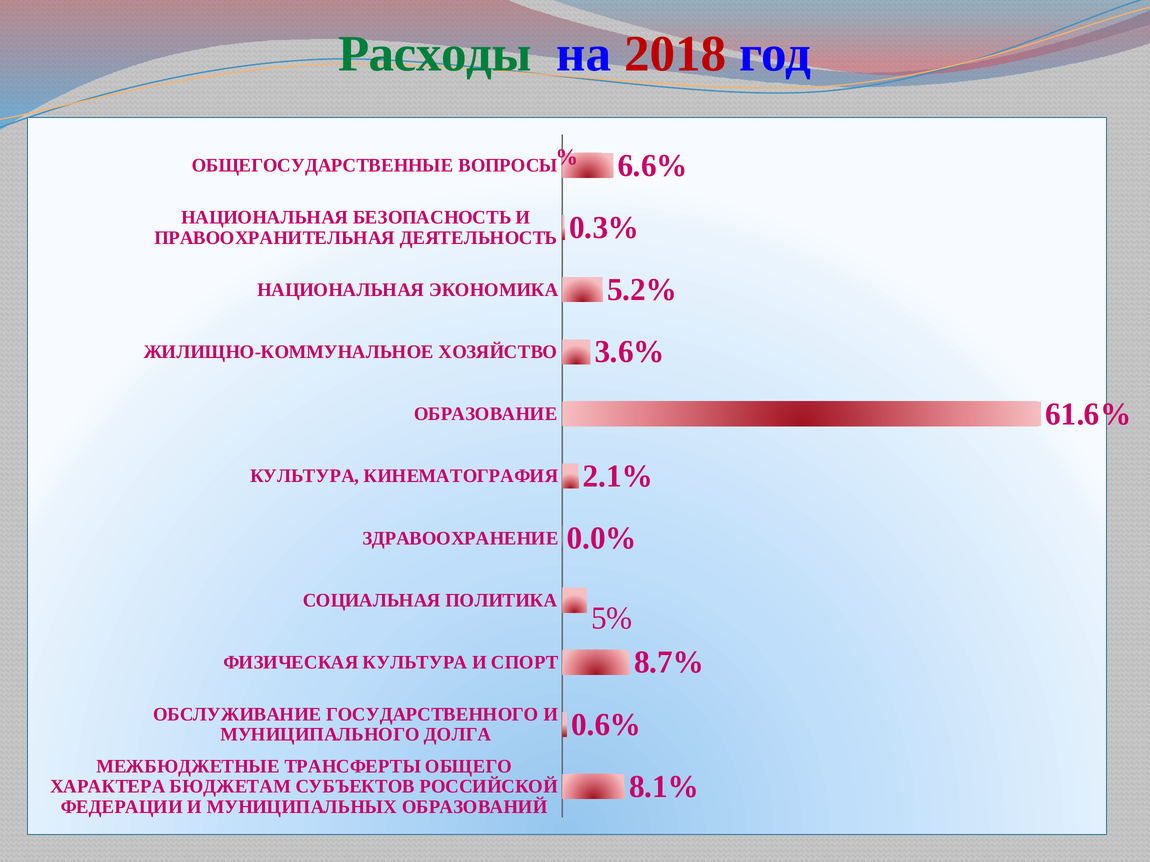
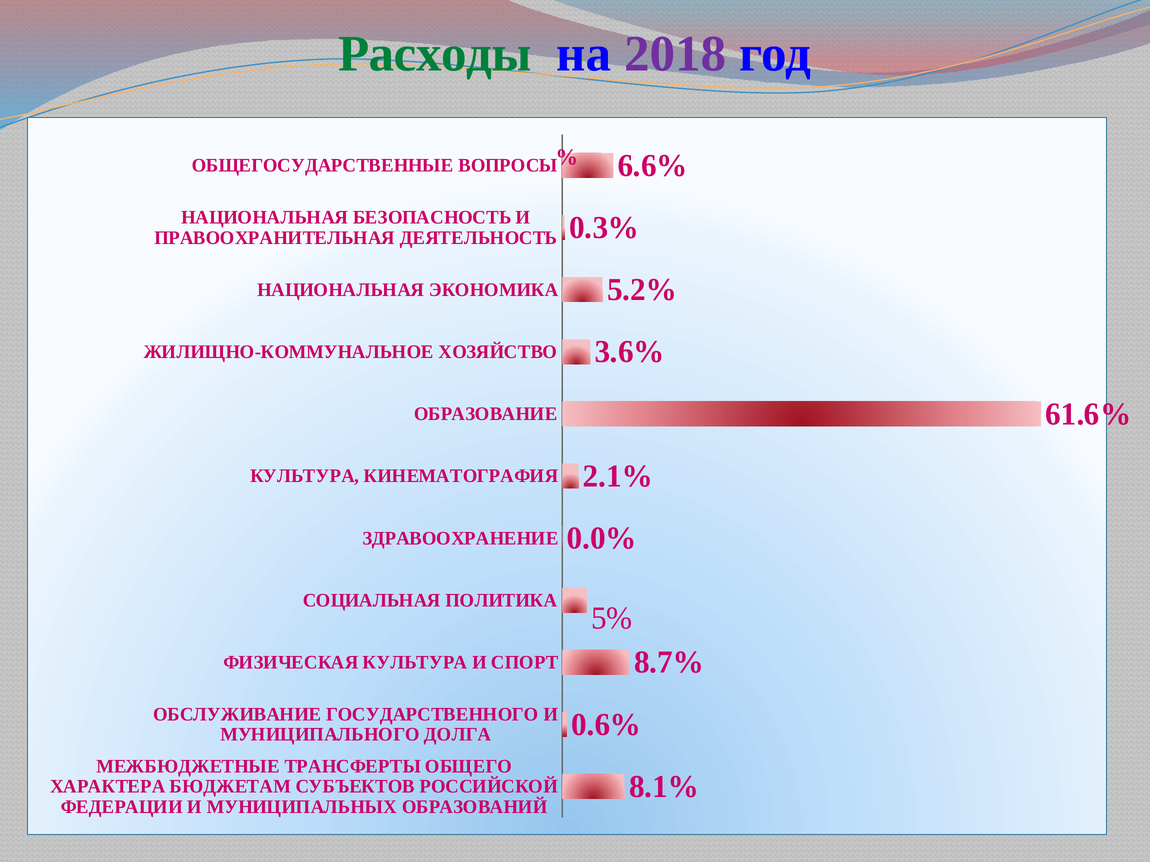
2018 colour: red -> purple
